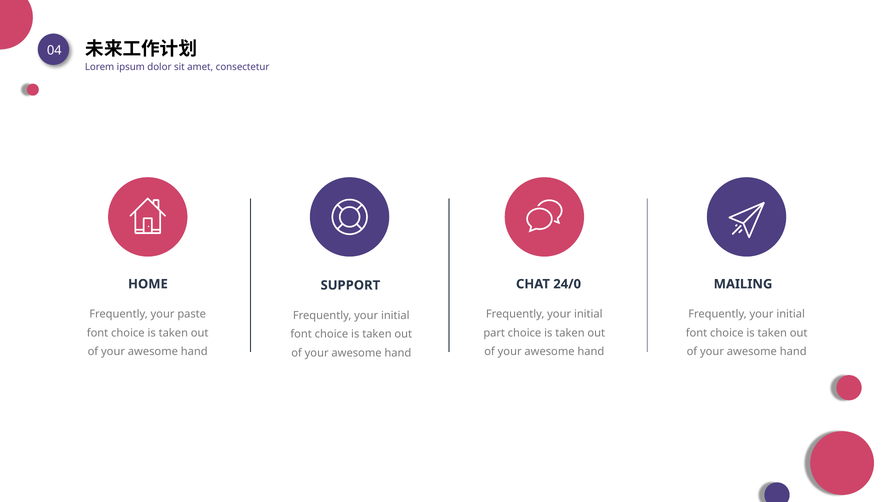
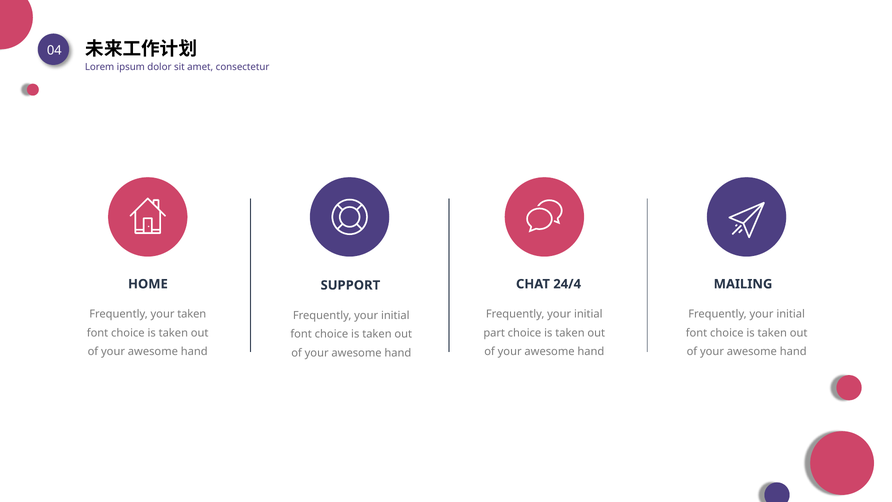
24/0: 24/0 -> 24/4
your paste: paste -> taken
